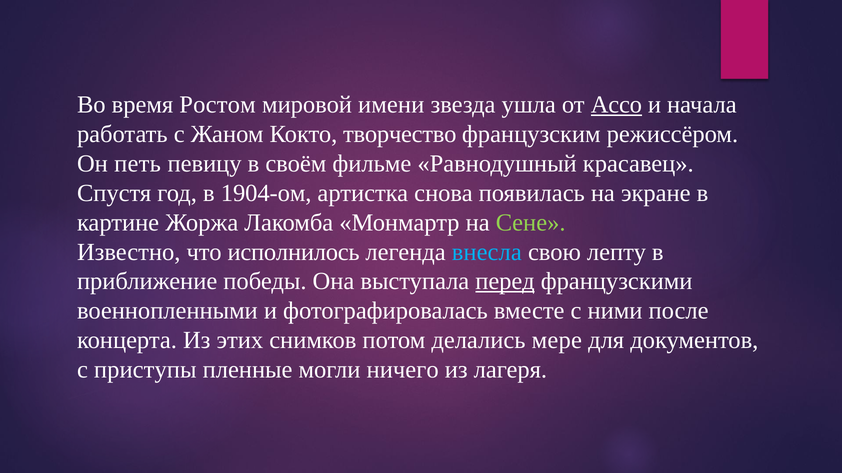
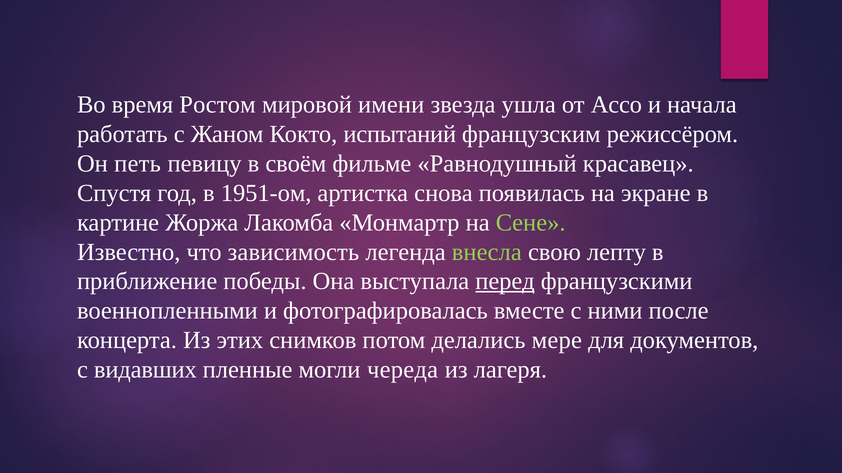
Ассо underline: present -> none
творчество: творчество -> испытаний
1904-ом: 1904-ом -> 1951-ом
исполнилось: исполнилось -> зависимость
внесла colour: light blue -> light green
приступы: приступы -> видавших
ничего: ничего -> череда
